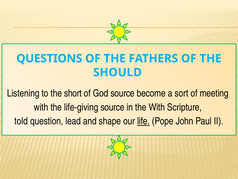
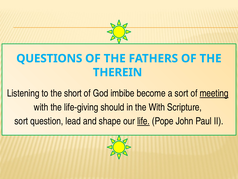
SHOULD: SHOULD -> THEREIN
God source: source -> imbibe
meeting underline: none -> present
life-giving source: source -> should
told at (21, 121): told -> sort
